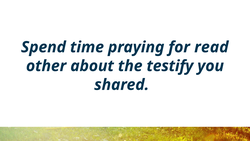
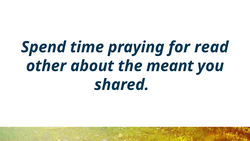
testify: testify -> meant
